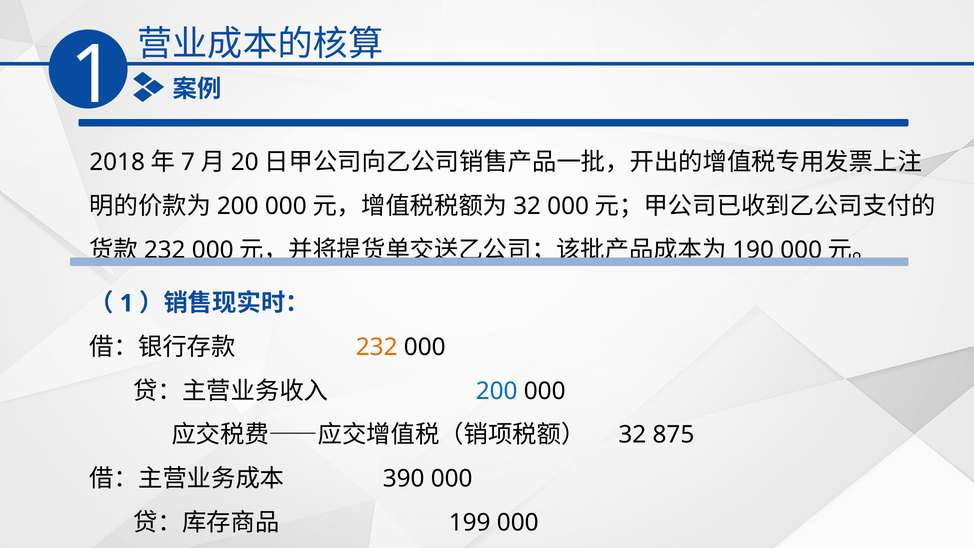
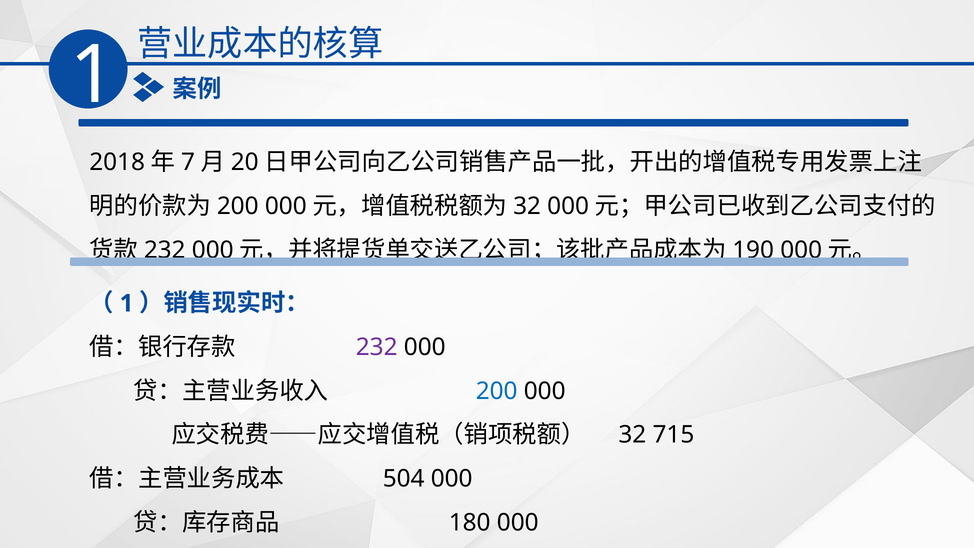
232 colour: orange -> purple
875: 875 -> 715
390: 390 -> 504
199: 199 -> 180
